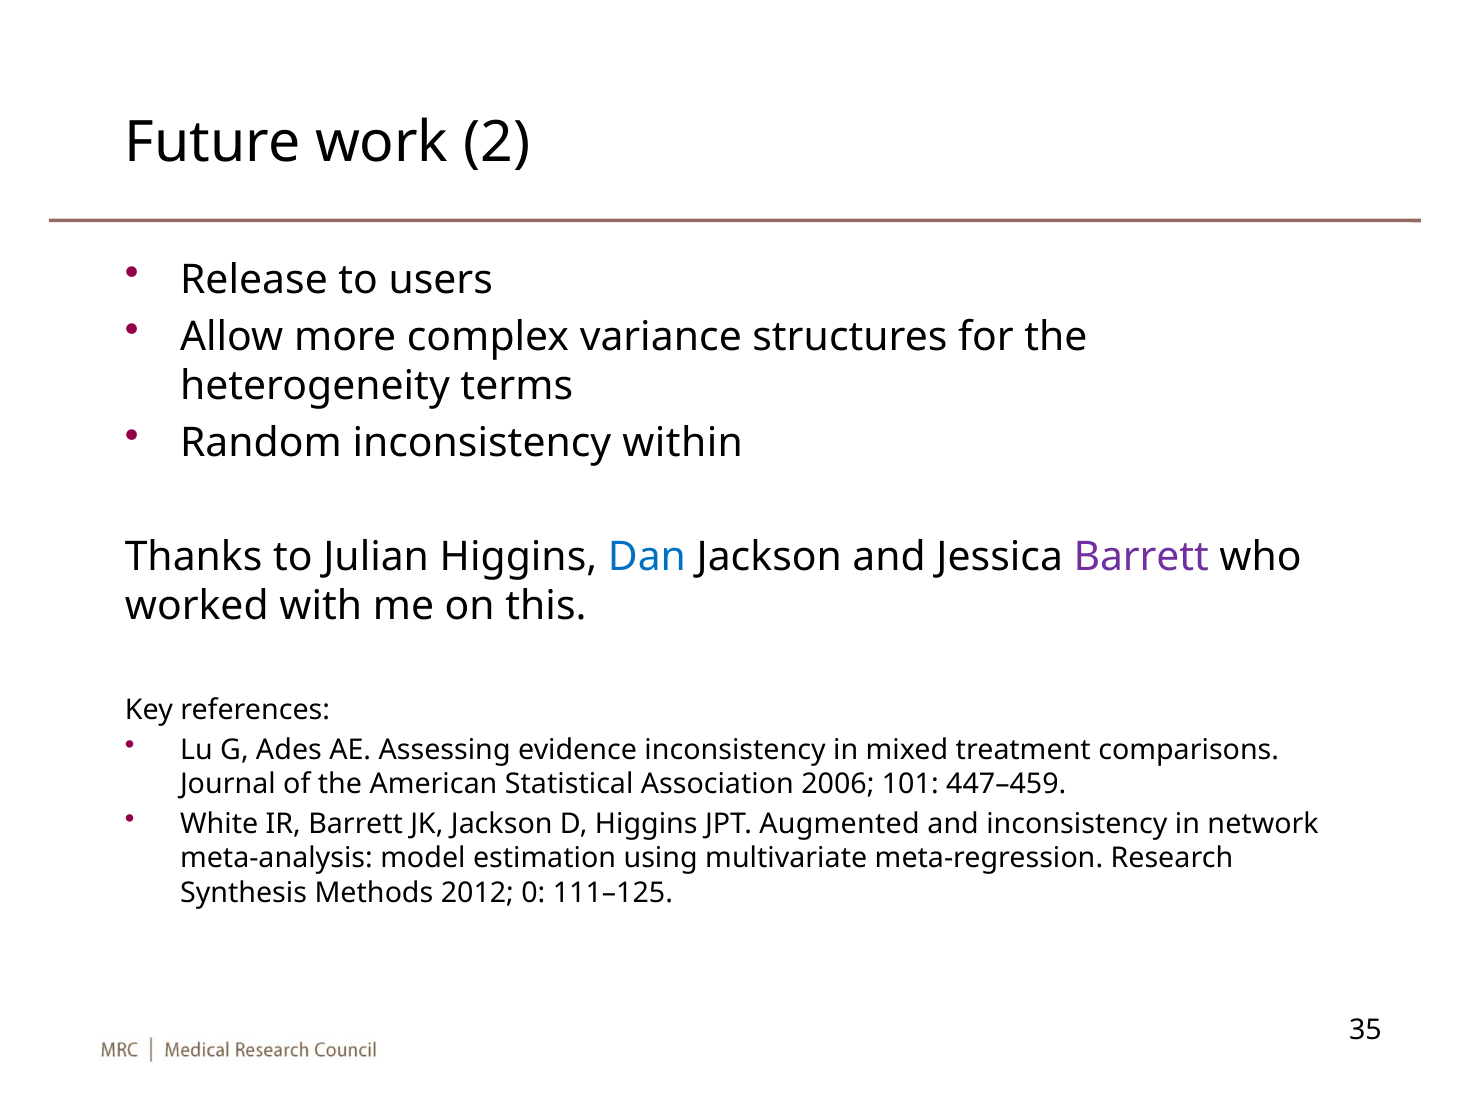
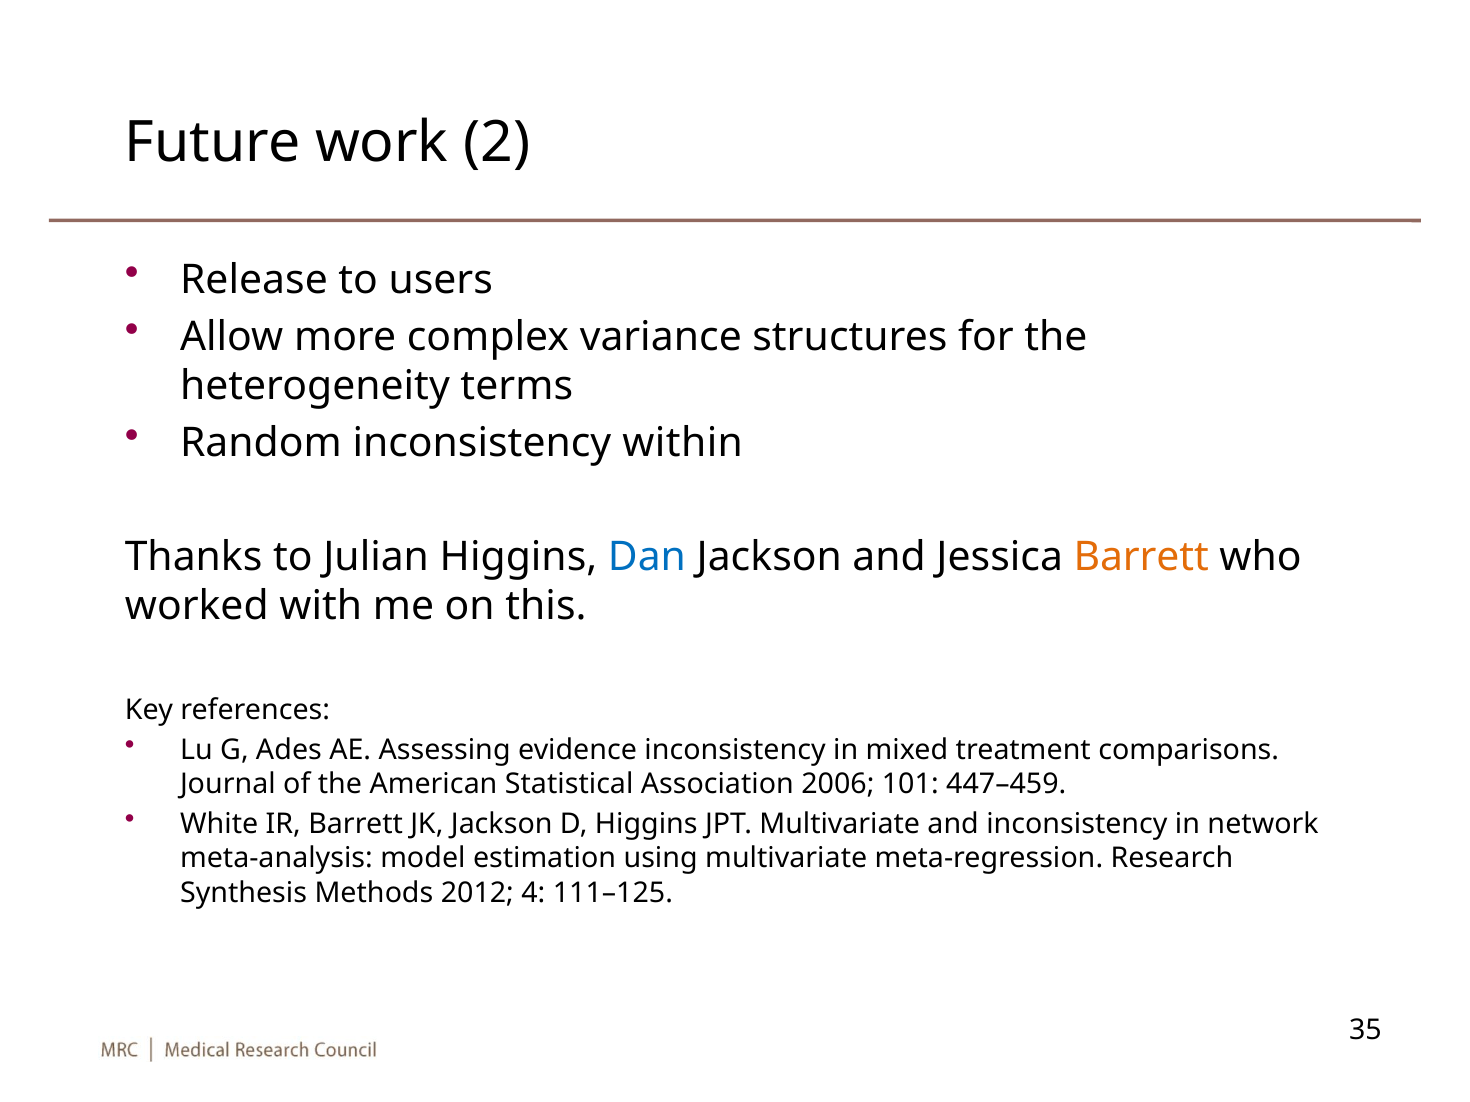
Barrett at (1141, 557) colour: purple -> orange
JPT Augmented: Augmented -> Multivariate
0: 0 -> 4
